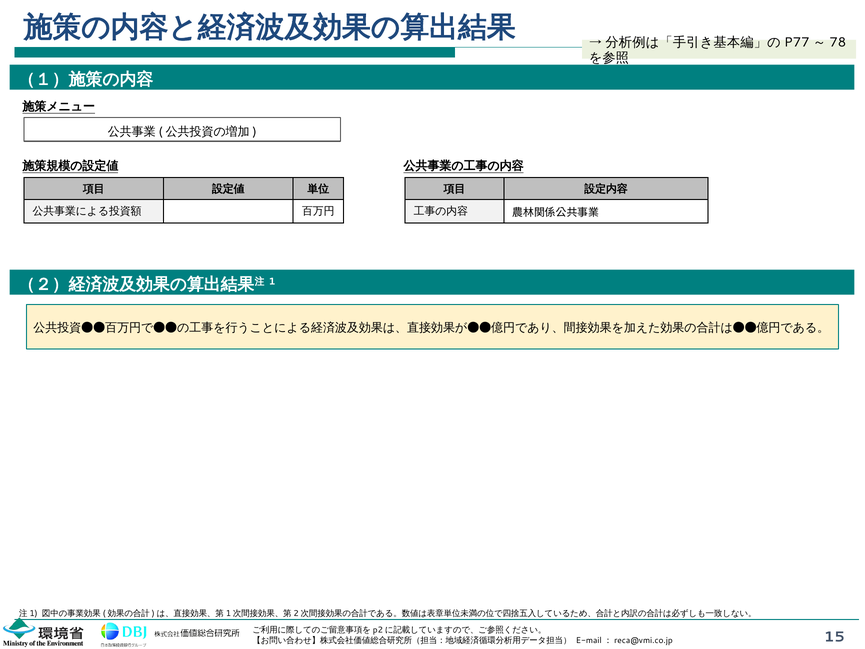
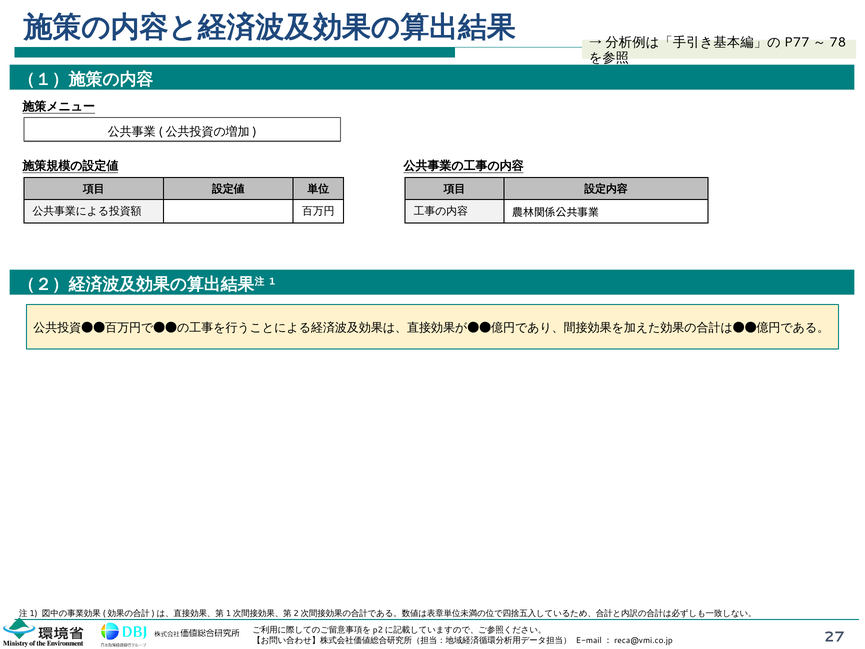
15: 15 -> 27
